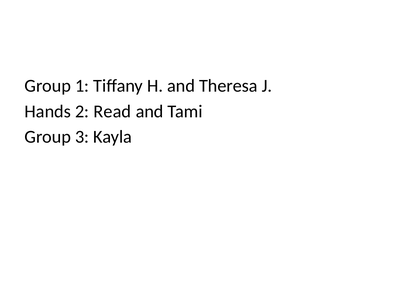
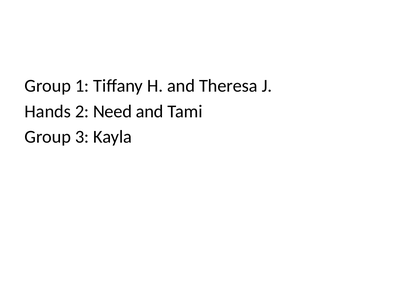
Read: Read -> Need
